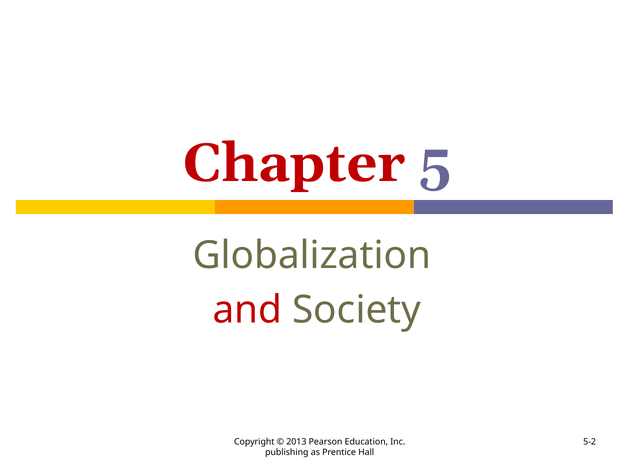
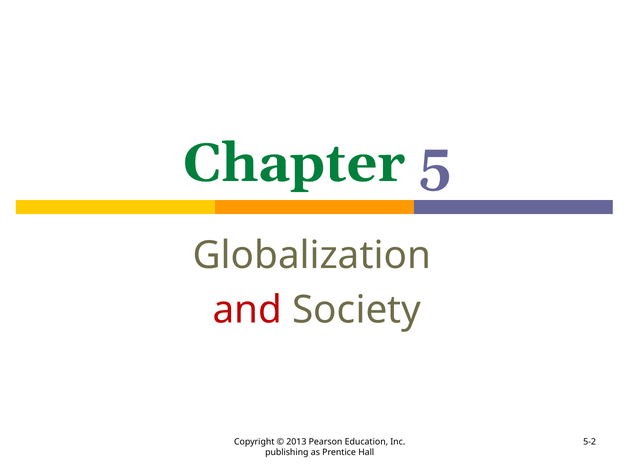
Chapter colour: red -> green
